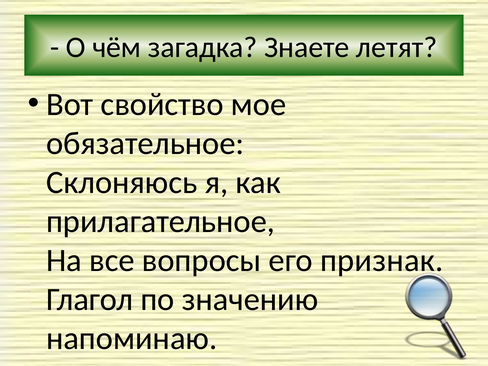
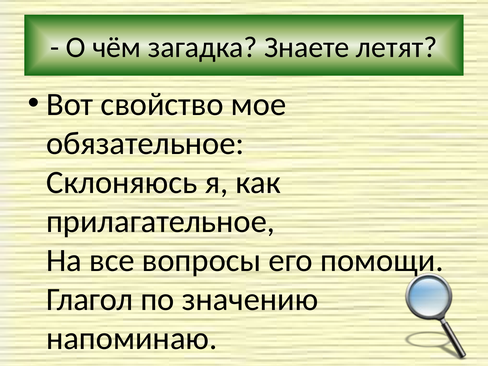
признак: признак -> помощи
